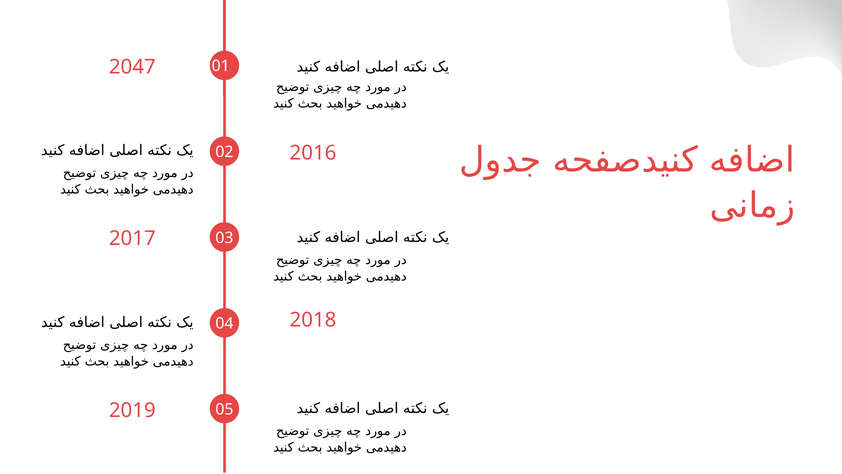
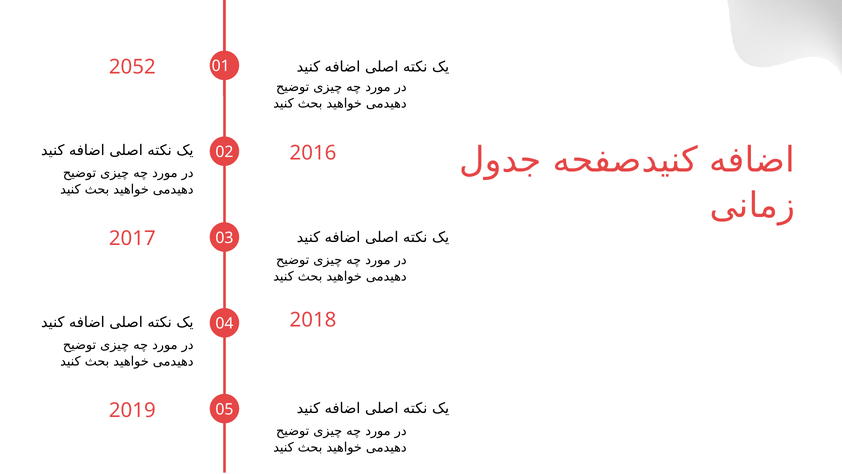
2047: 2047 -> 2052
